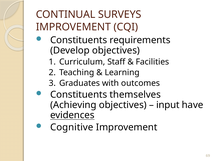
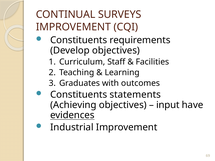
themselves: themselves -> statements
Cognitive: Cognitive -> Industrial
